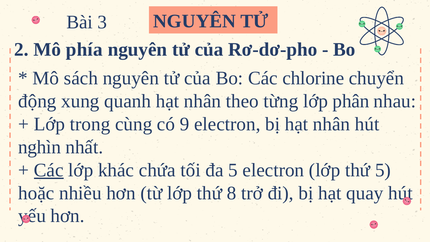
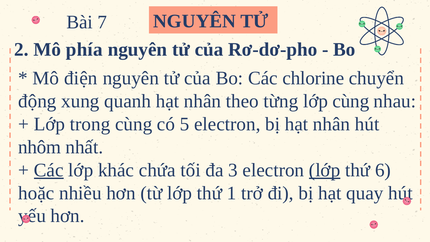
3: 3 -> 7
sách: sách -> điện
lớp phân: phân -> cùng
9: 9 -> 5
nghìn: nghìn -> nhôm
đa 5: 5 -> 3
lớp at (325, 170) underline: none -> present
thứ 5: 5 -> 6
8: 8 -> 1
